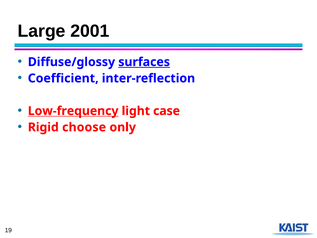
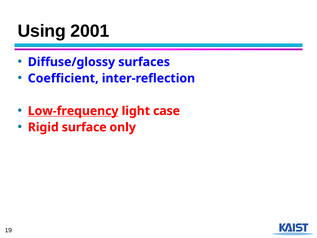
Large: Large -> Using
surfaces underline: present -> none
choose: choose -> surface
